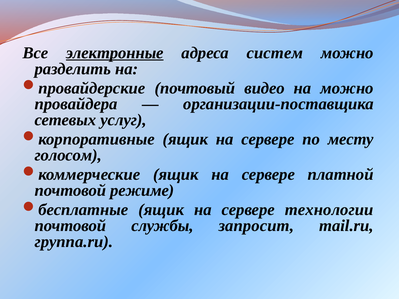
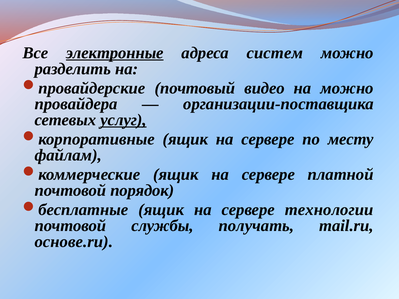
услуг underline: none -> present
голосом: голосом -> файлам
режиме: режиме -> порядок
запросит: запросит -> получать
группа.ru: группа.ru -> основе.ru
